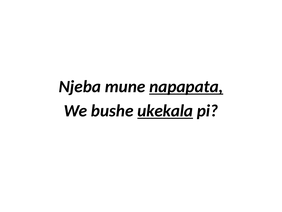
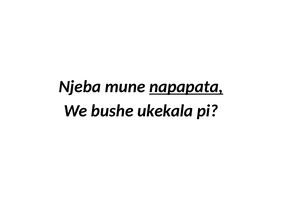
ukekala underline: present -> none
